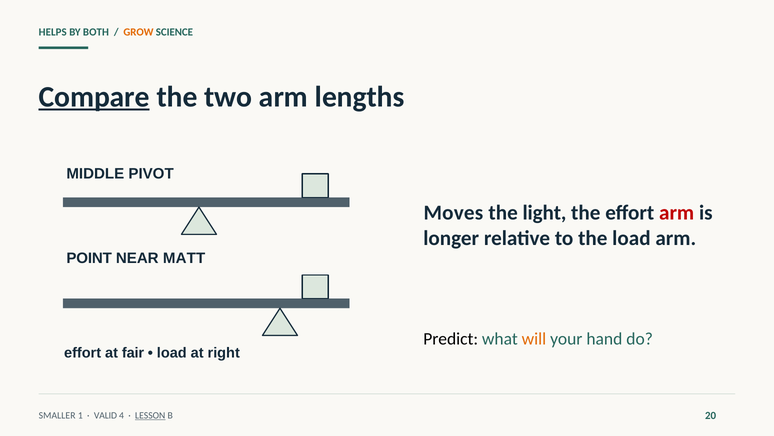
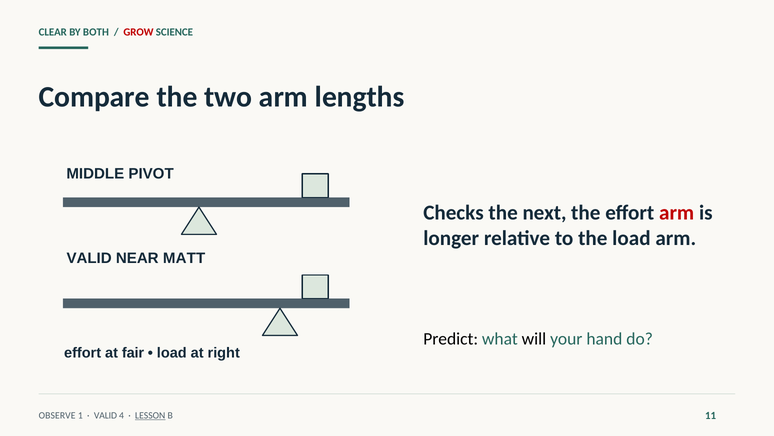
HELPS: HELPS -> CLEAR
GROW colour: orange -> red
Compare underline: present -> none
Moves: Moves -> Checks
light: light -> next
POINT at (89, 258): POINT -> VALID
will colour: orange -> black
SMALLER: SMALLER -> OBSERVE
20: 20 -> 11
